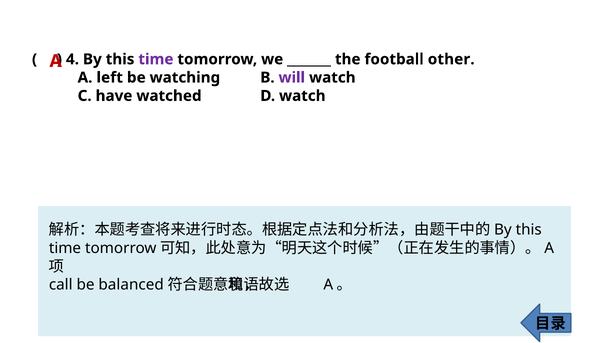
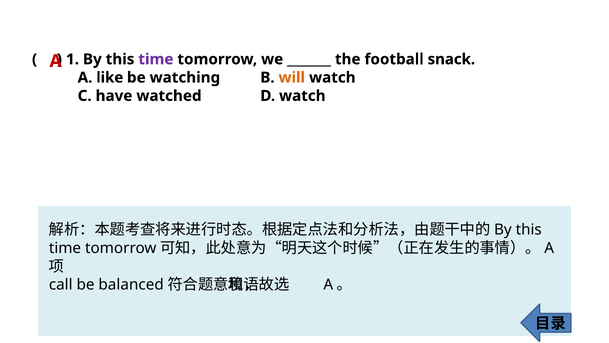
4: 4 -> 1
other: other -> snack
left: left -> like
will colour: purple -> orange
